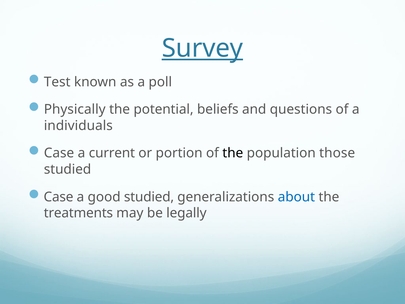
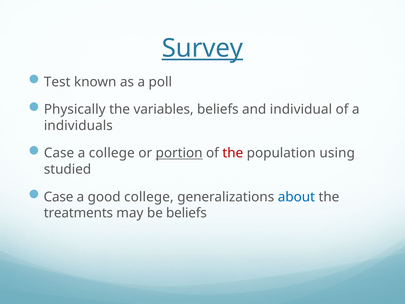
potential: potential -> variables
questions: questions -> individual
a current: current -> college
portion underline: none -> present
the at (233, 153) colour: black -> red
those: those -> using
good studied: studied -> college
be legally: legally -> beliefs
